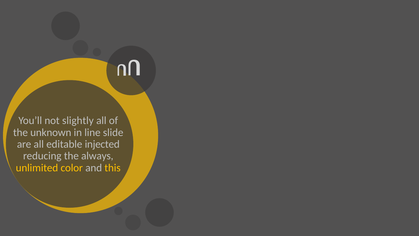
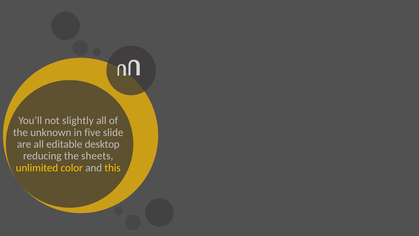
line: line -> five
injected: injected -> desktop
always: always -> sheets
